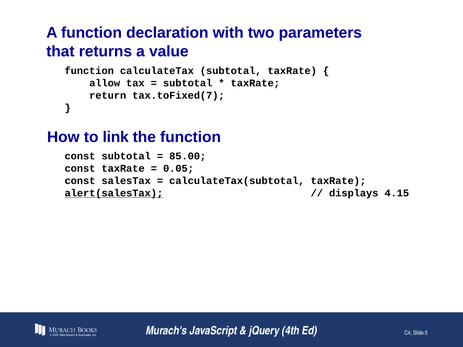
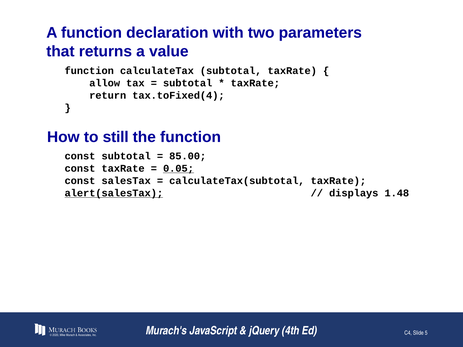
tax.toFixed(7: tax.toFixed(7 -> tax.toFixed(4
link: link -> still
0.05 underline: none -> present
4.15: 4.15 -> 1.48
